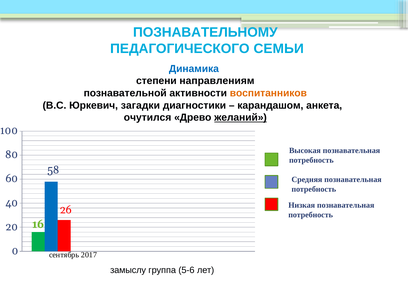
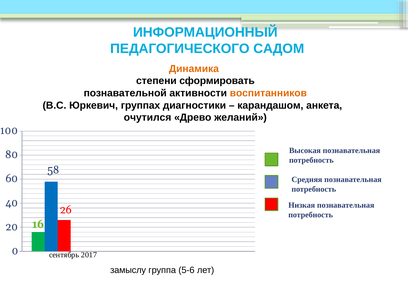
ПОЗНАВАТЕЛЬНОМУ: ПОЗНАВАТЕЛЬНОМУ -> ИНФОРМАЦИОННЫЙ
СЕМЬИ: СЕМЬИ -> САДОМ
Динамика colour: blue -> orange
направлениям: направлениям -> сформировать
загадки: загадки -> группах
желаний underline: present -> none
